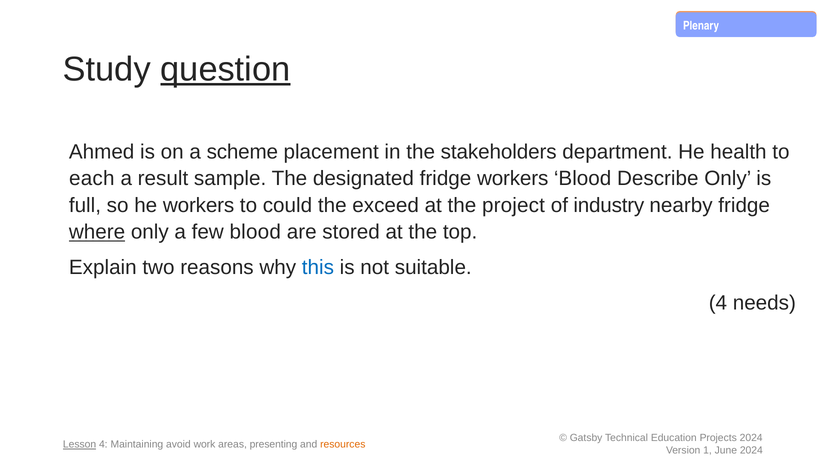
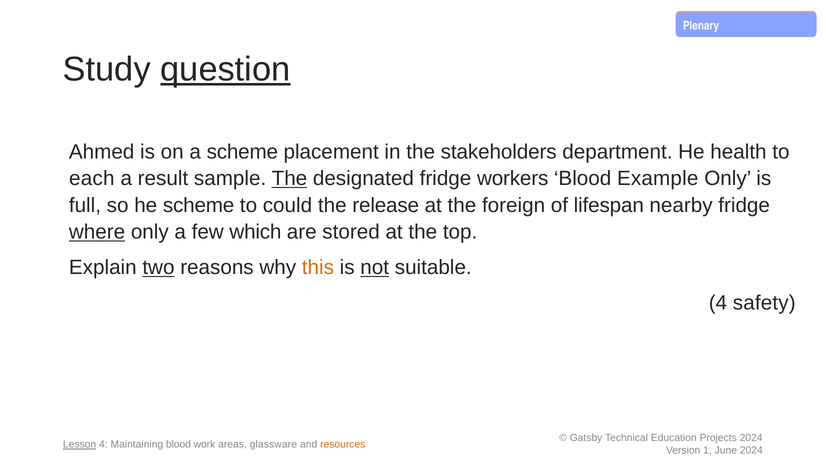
The at (289, 178) underline: none -> present
Describe: Describe -> Example
he workers: workers -> scheme
exceed: exceed -> release
project: project -> foreign
industry: industry -> lifespan
few blood: blood -> which
two underline: none -> present
this colour: blue -> orange
not underline: none -> present
needs: needs -> safety
Maintaining avoid: avoid -> blood
presenting: presenting -> glassware
